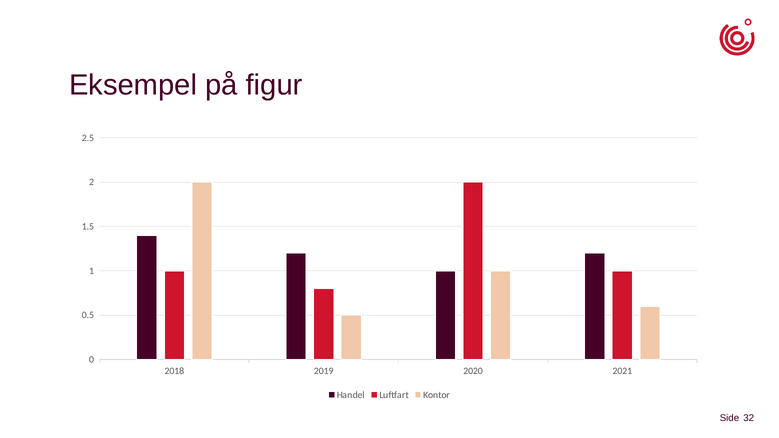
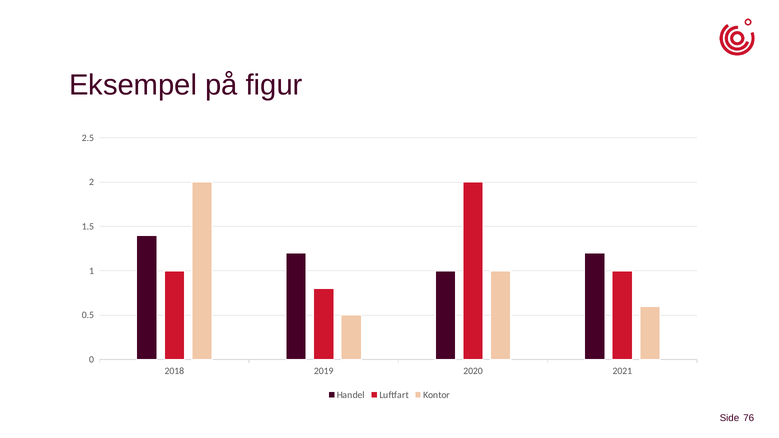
32: 32 -> 76
